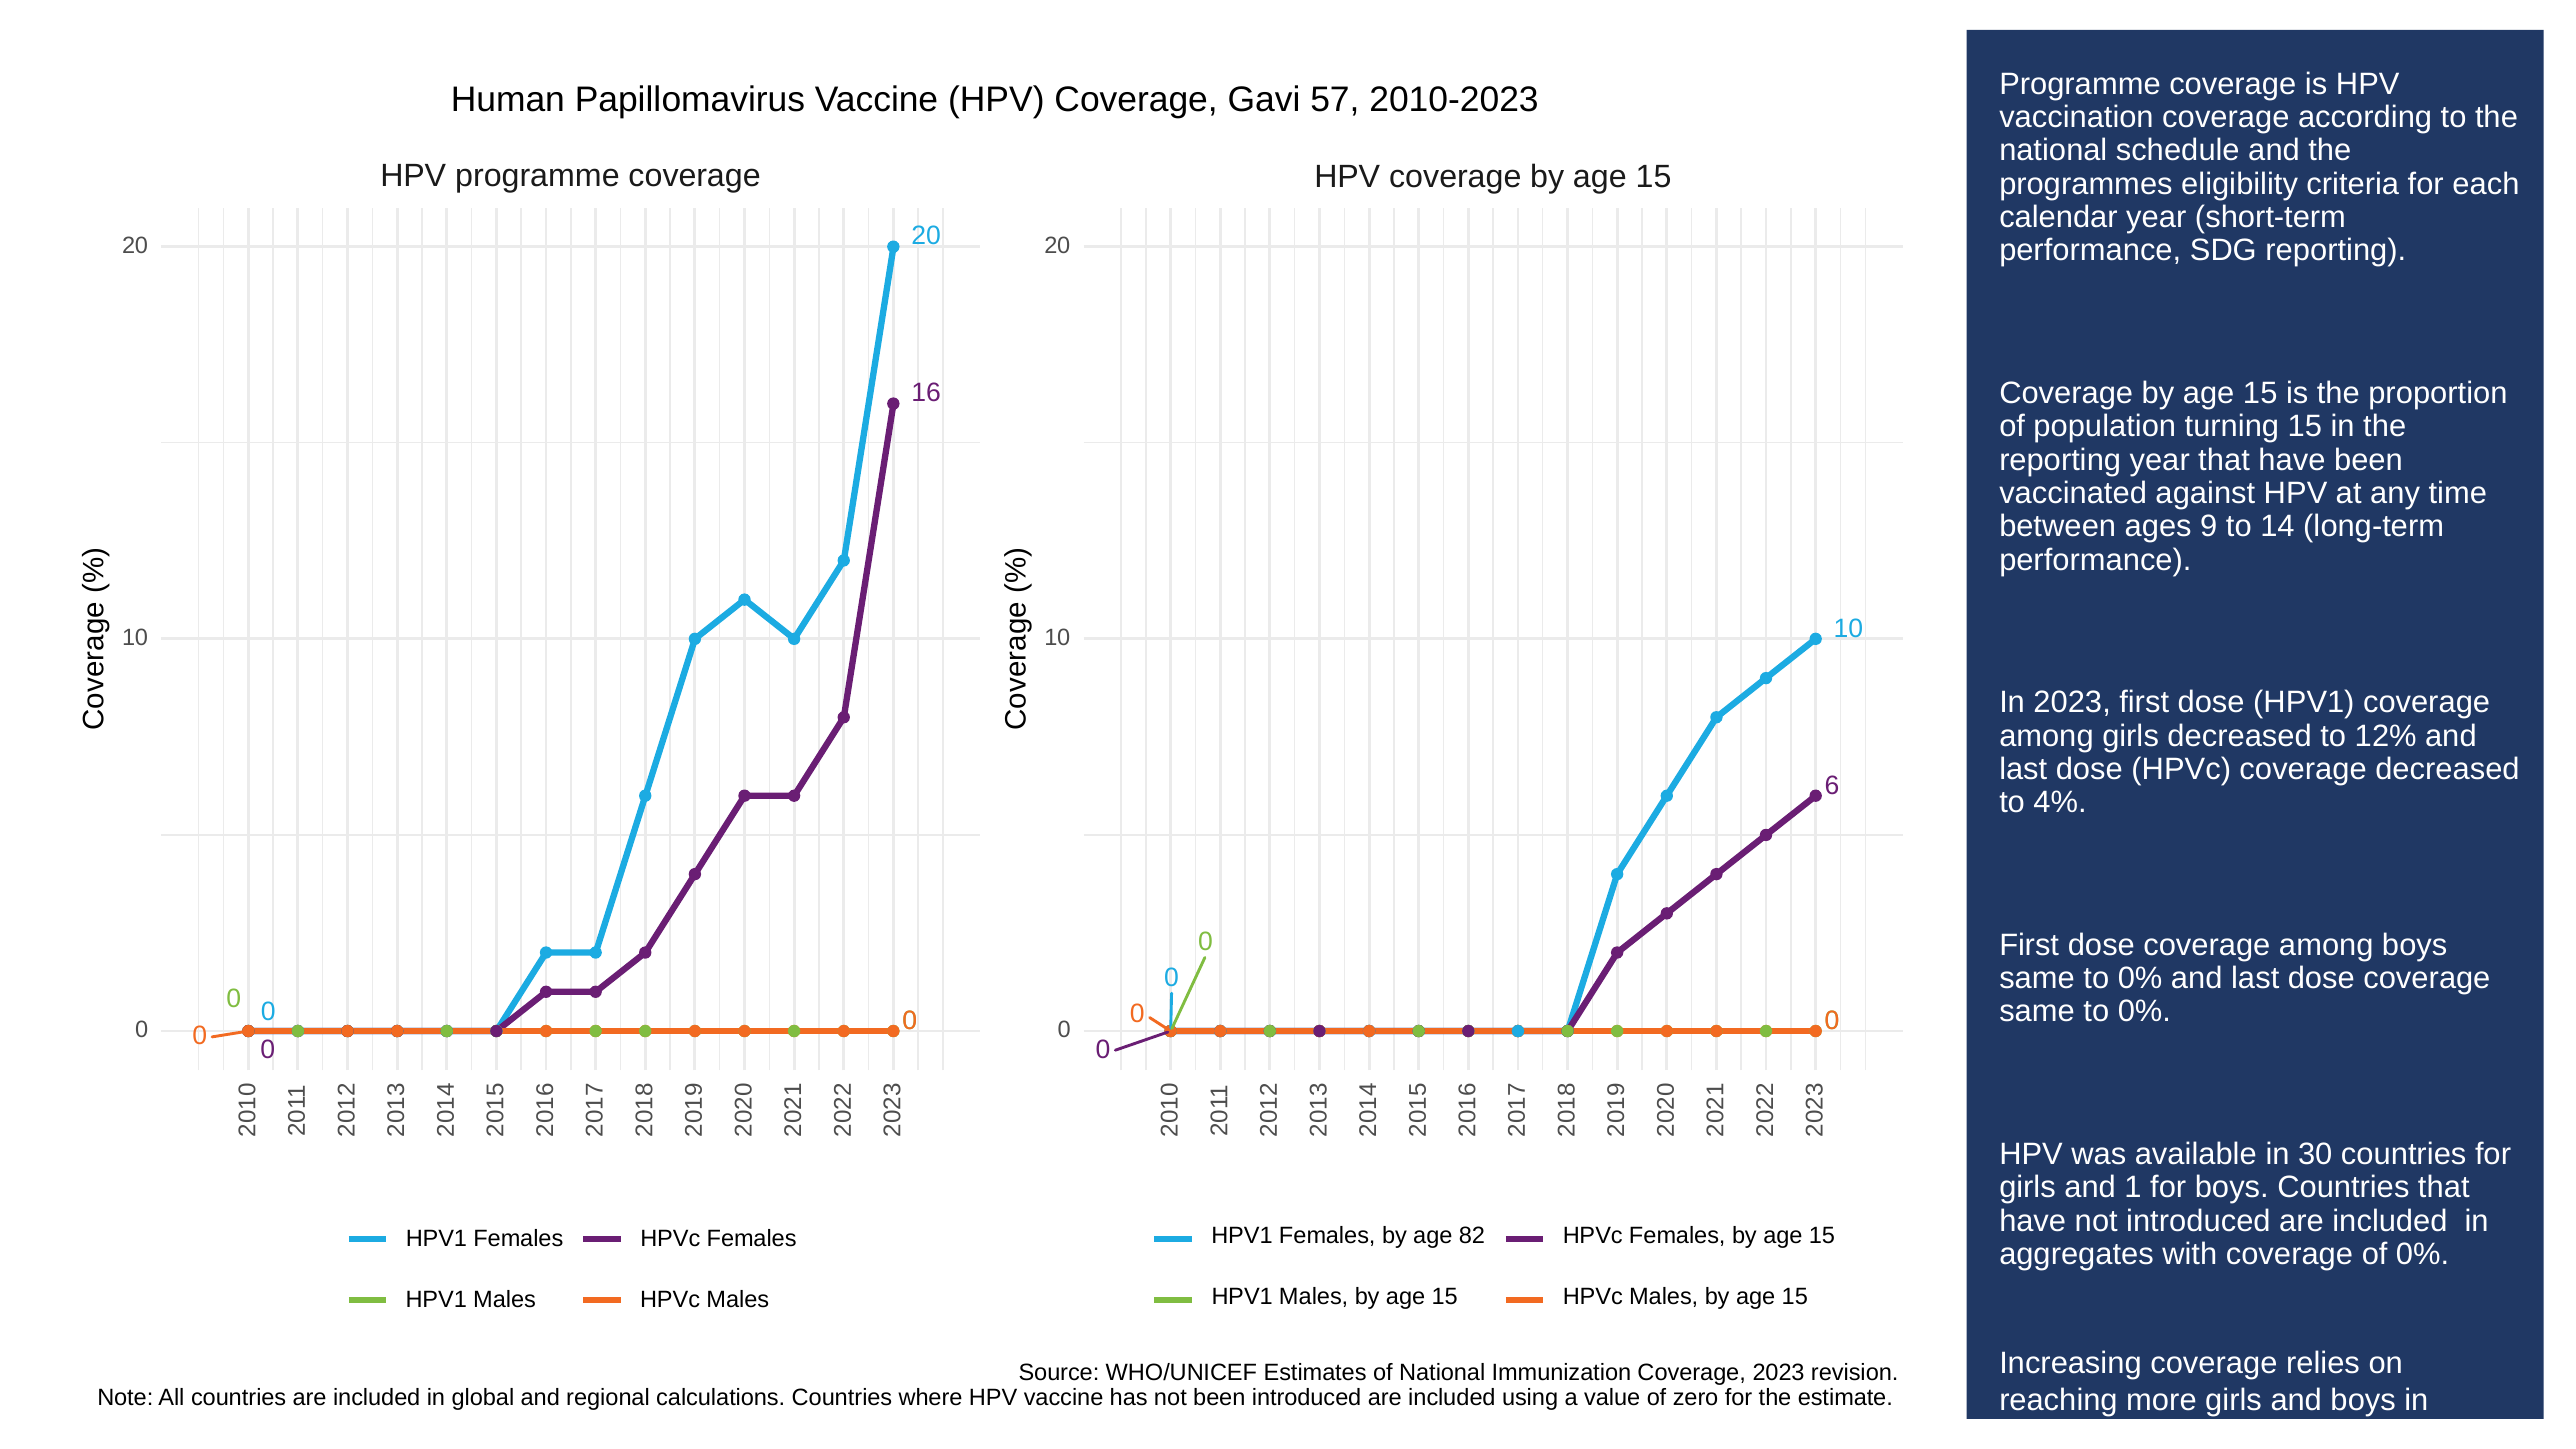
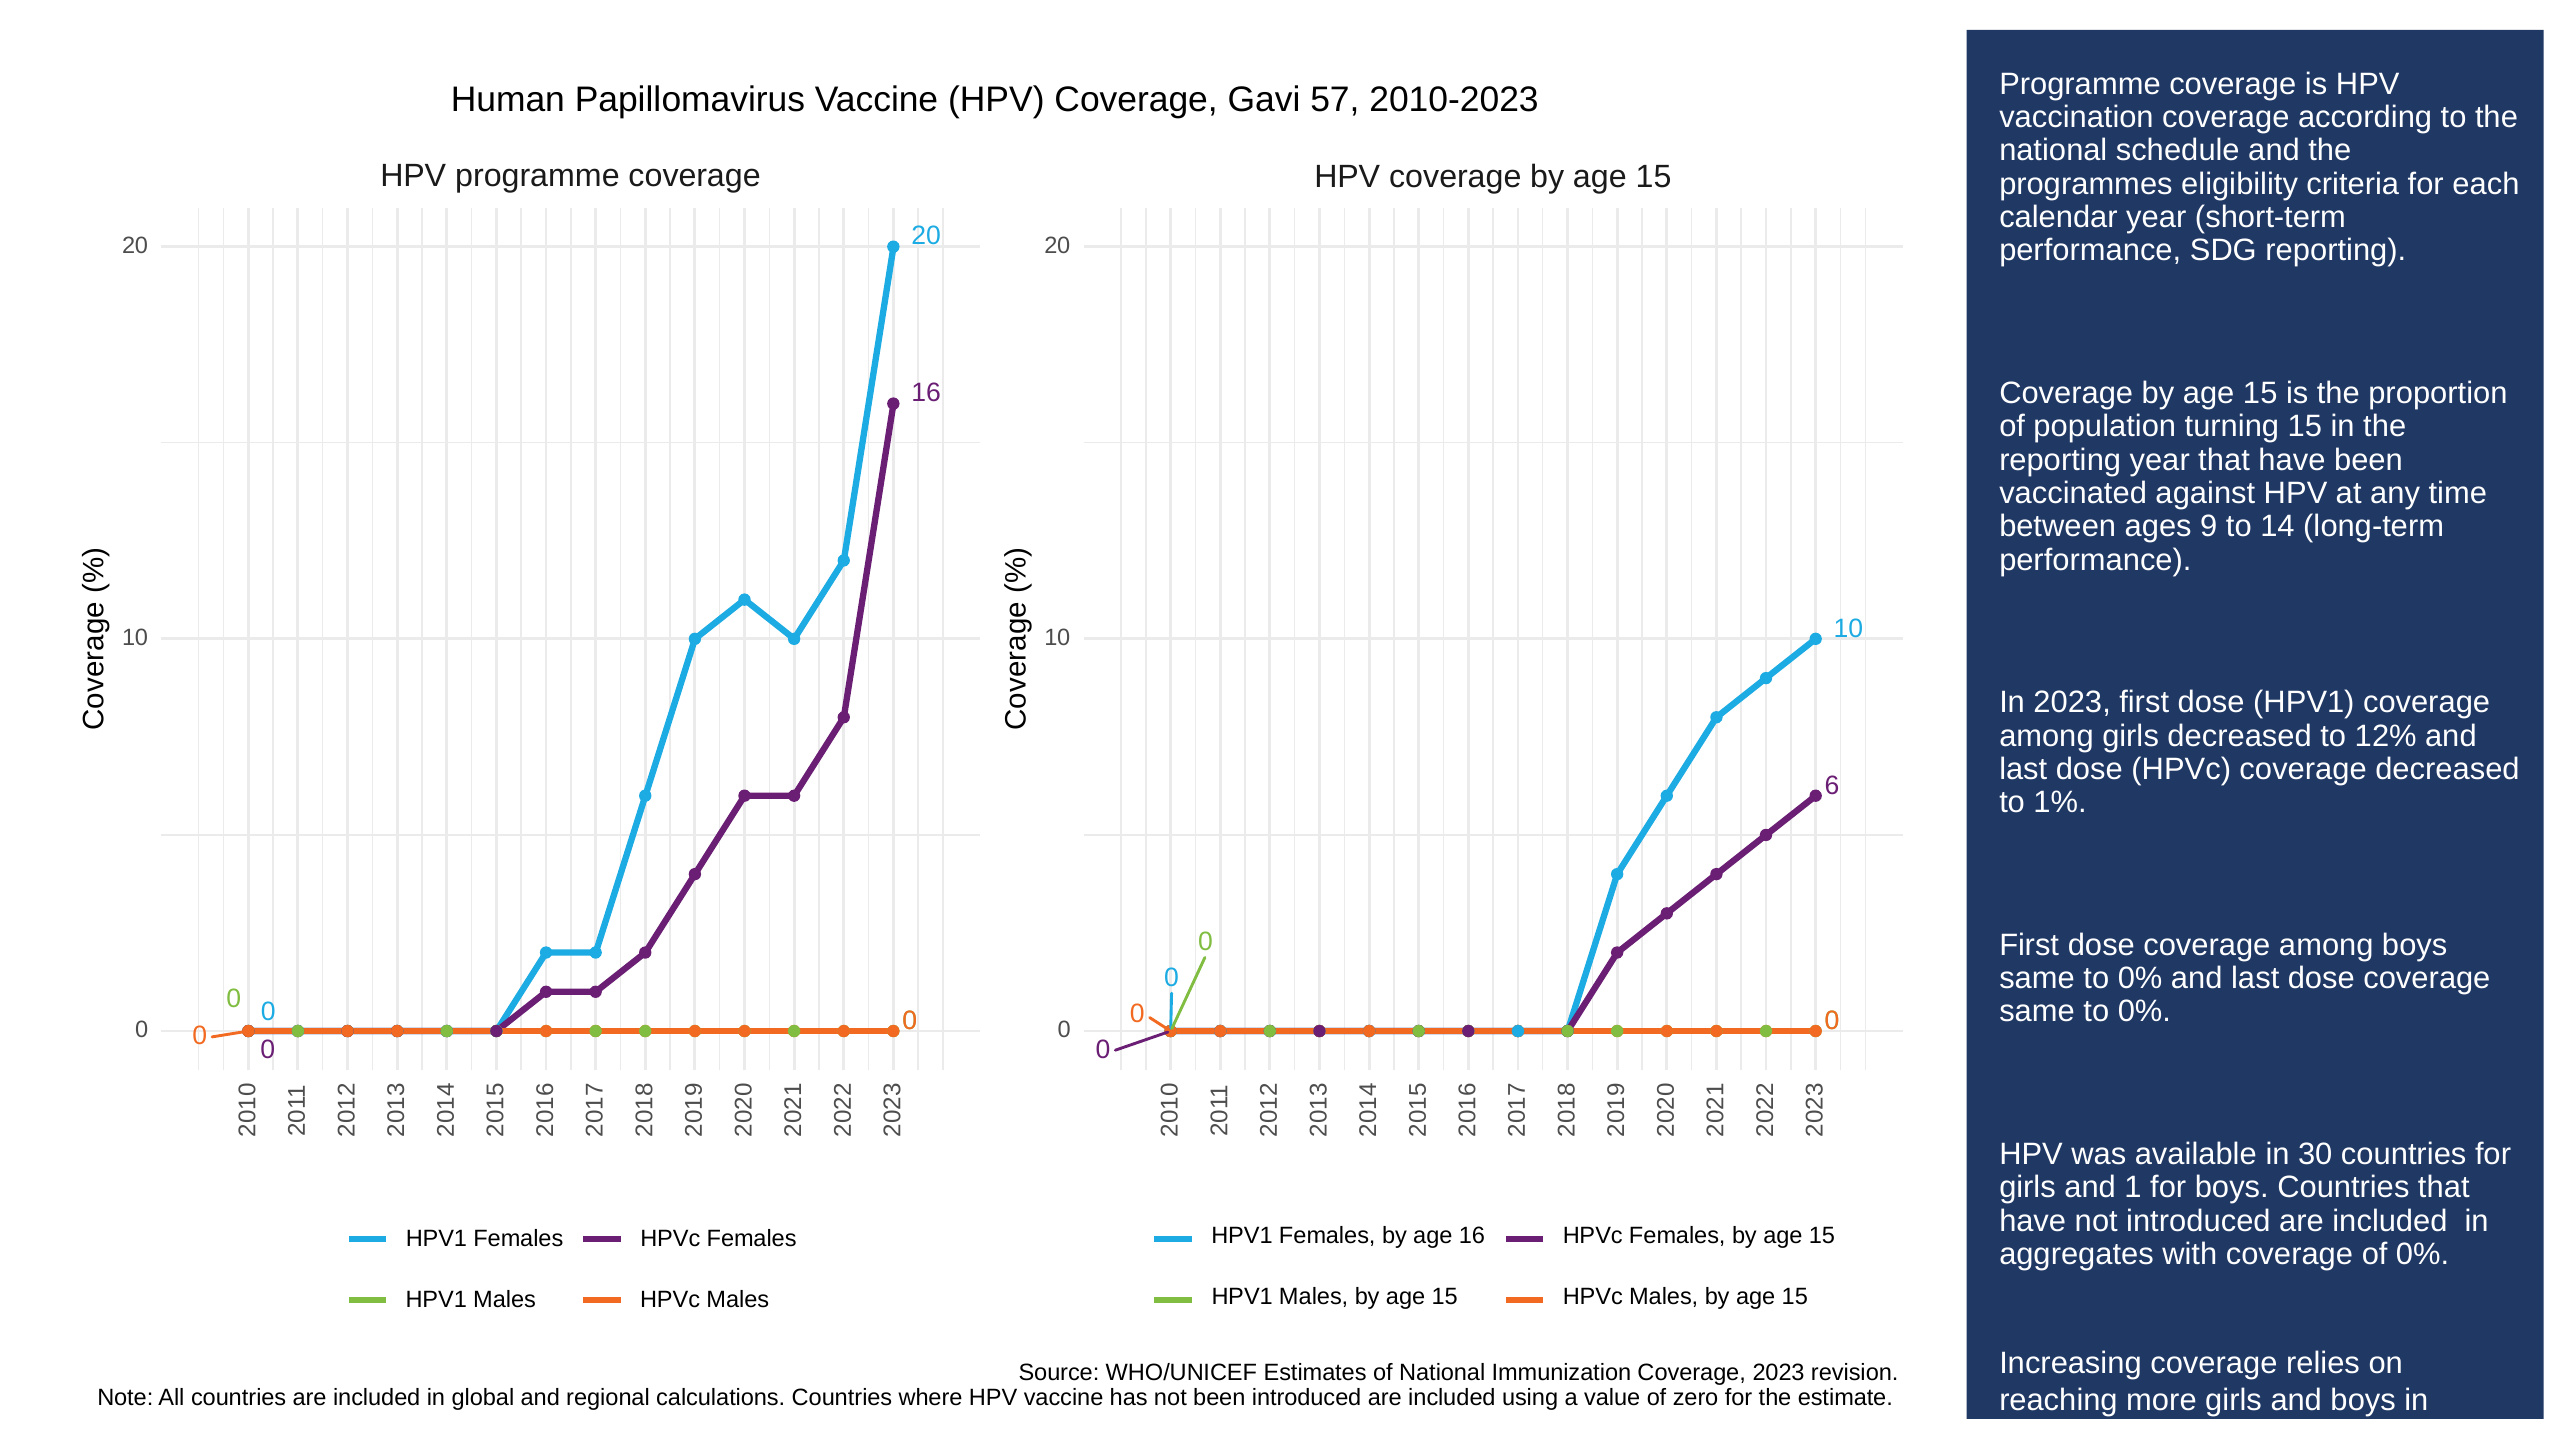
4%: 4% -> 1%
age 82: 82 -> 16
